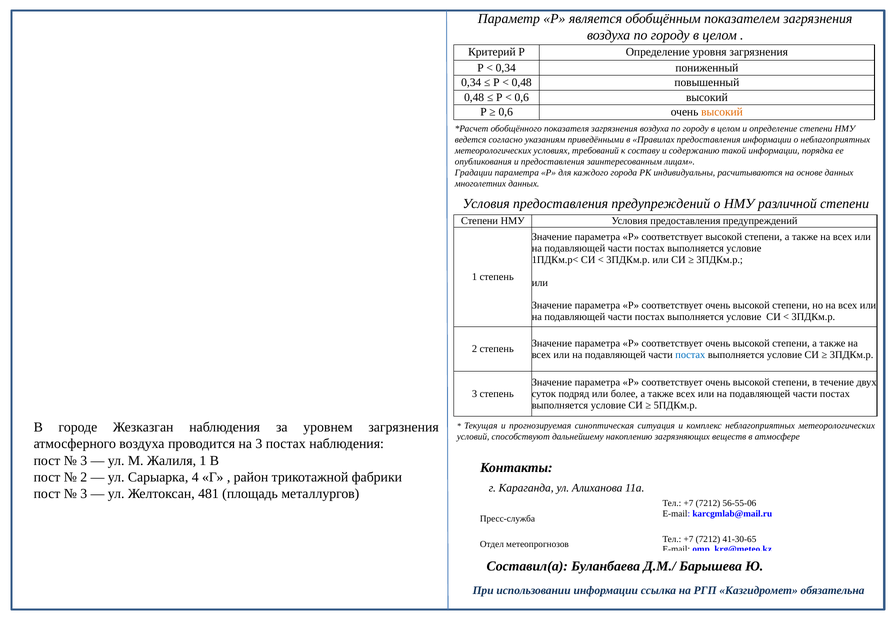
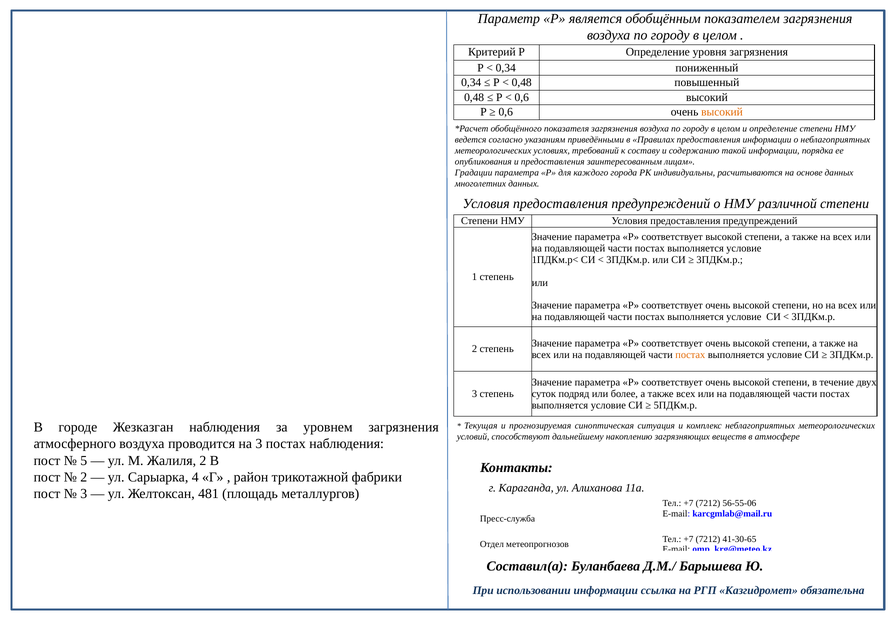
постах at (690, 355) colour: blue -> orange
3 at (84, 461): 3 -> 5
Жалиля 1: 1 -> 2
